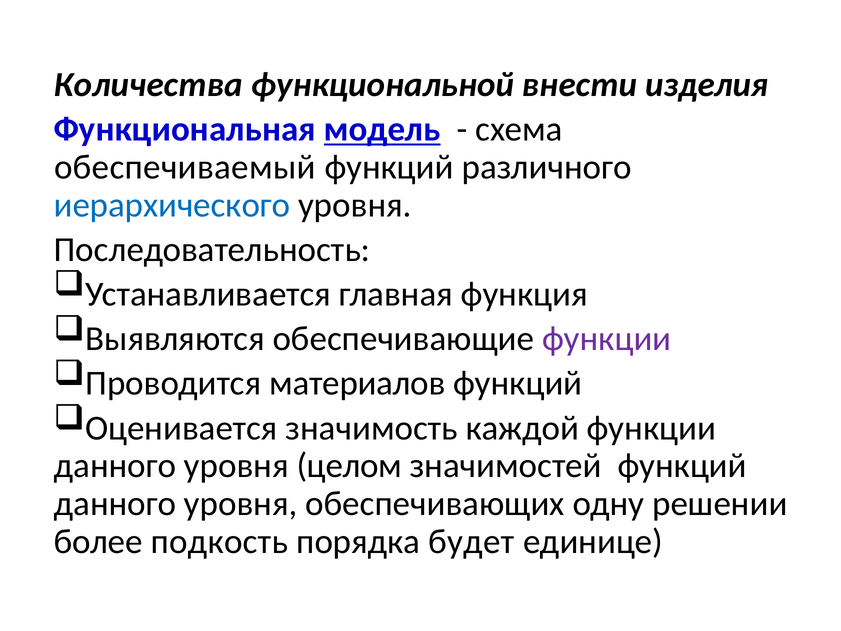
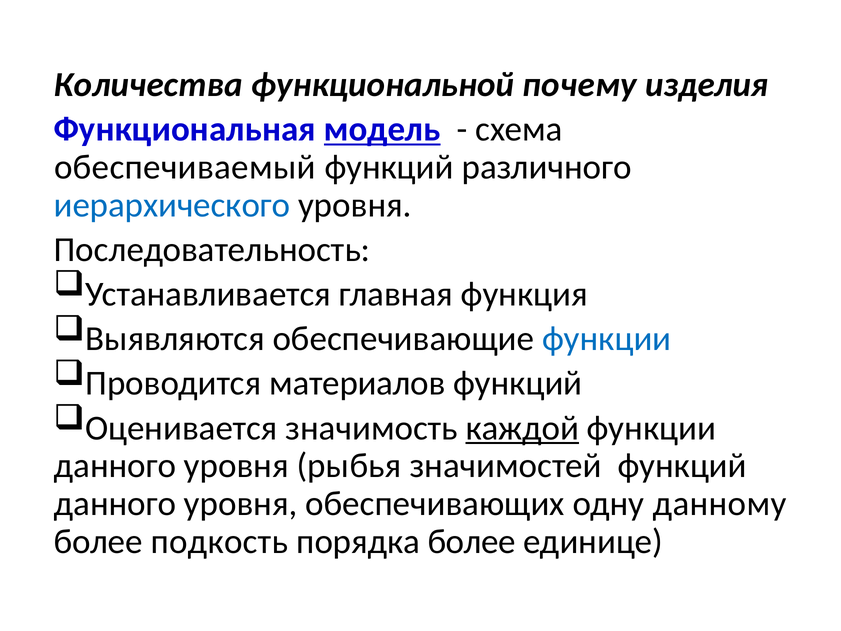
внести: внести -> почему
функции at (607, 339) colour: purple -> blue
каждой underline: none -> present
целом: целом -> рыбья
решении: решении -> данному
порядка будет: будет -> более
